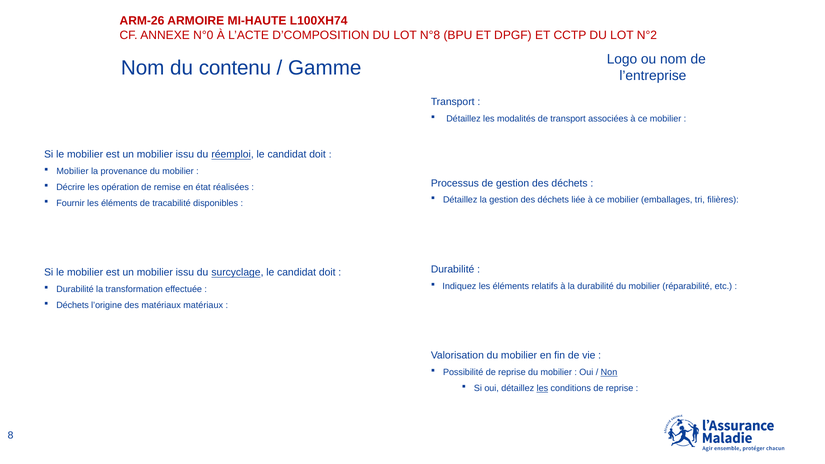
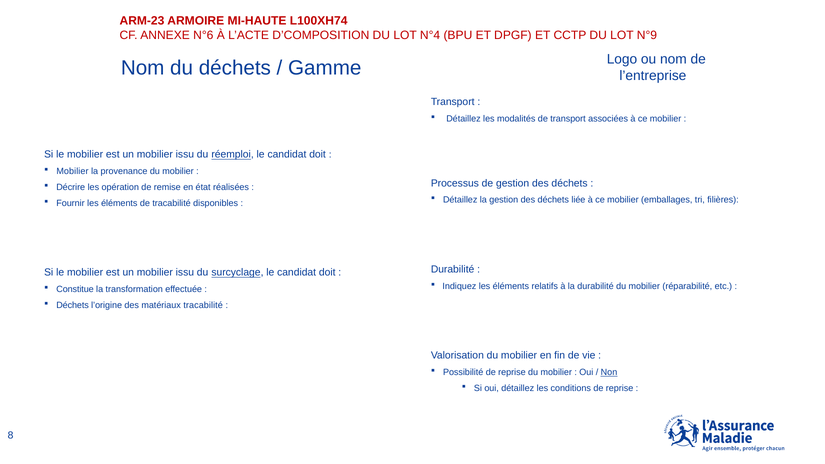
ARM-26: ARM-26 -> ARM-23
N°0: N°0 -> N°6
N°8: N°8 -> N°4
N°2: N°2 -> N°9
du contenu: contenu -> déchets
Durabilité at (75, 289): Durabilité -> Constitue
matériaux matériaux: matériaux -> tracabilité
les at (542, 388) underline: present -> none
